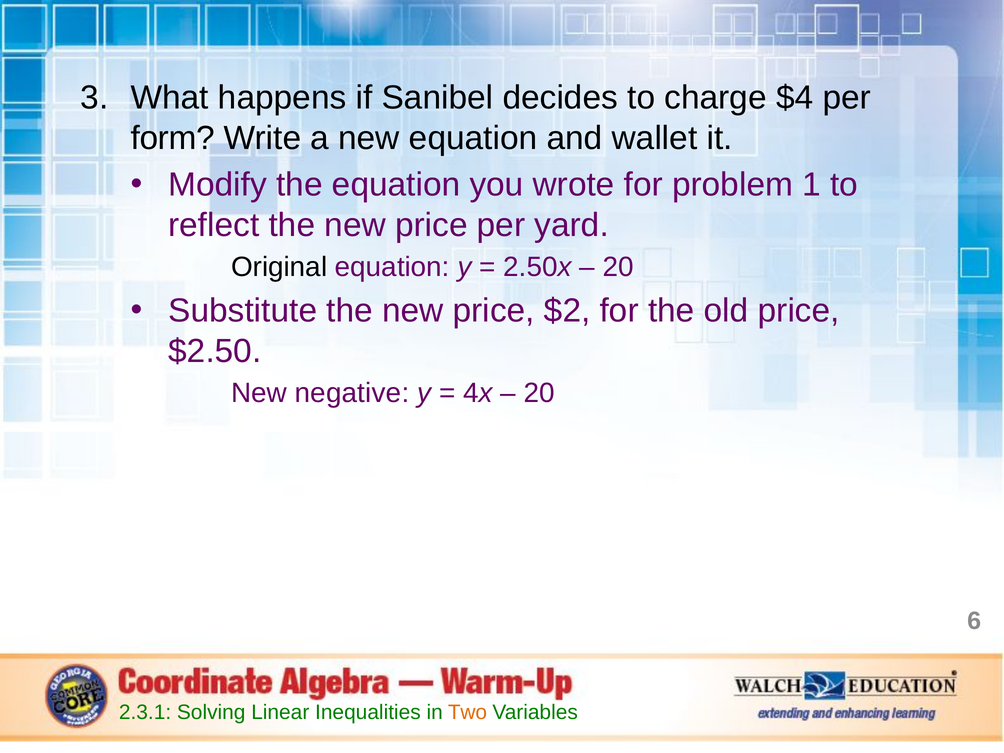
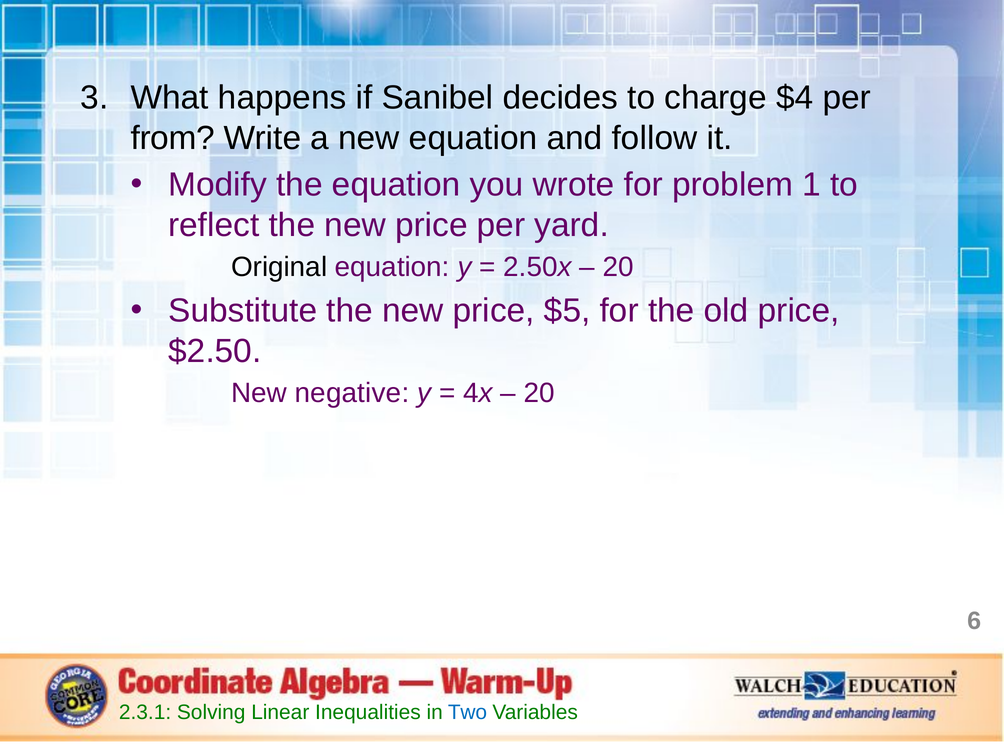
form: form -> from
wallet: wallet -> follow
$2: $2 -> $5
Two colour: orange -> blue
